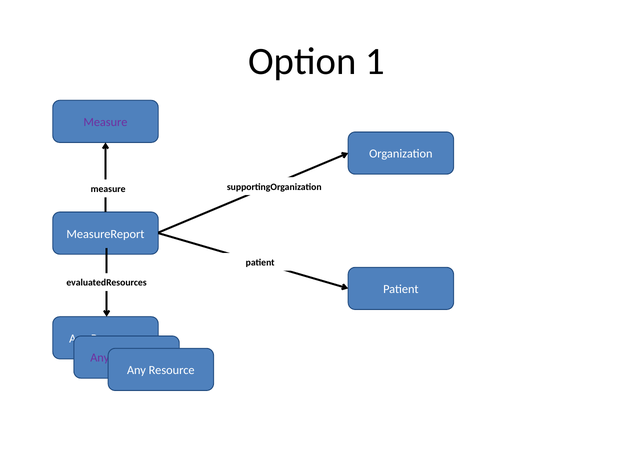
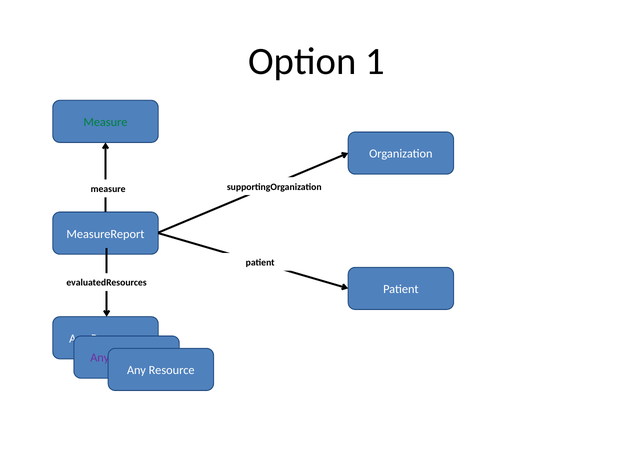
Measure at (105, 122) colour: purple -> green
